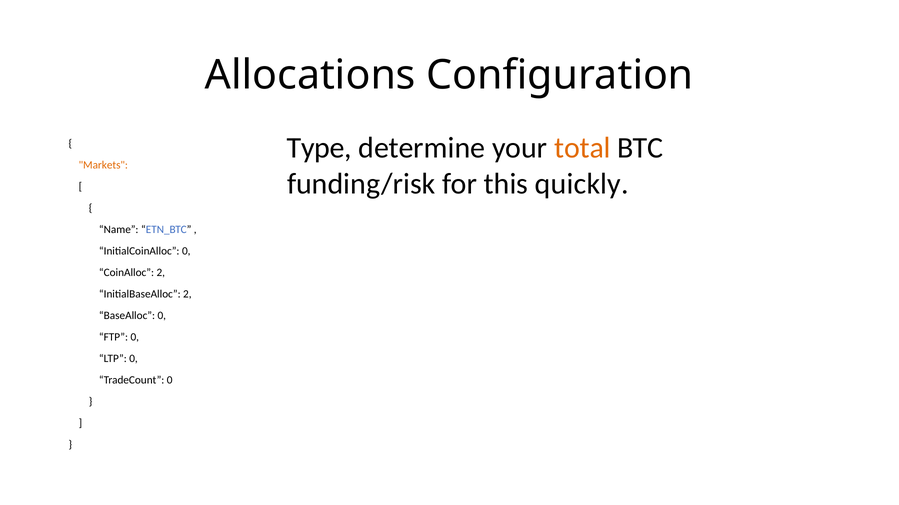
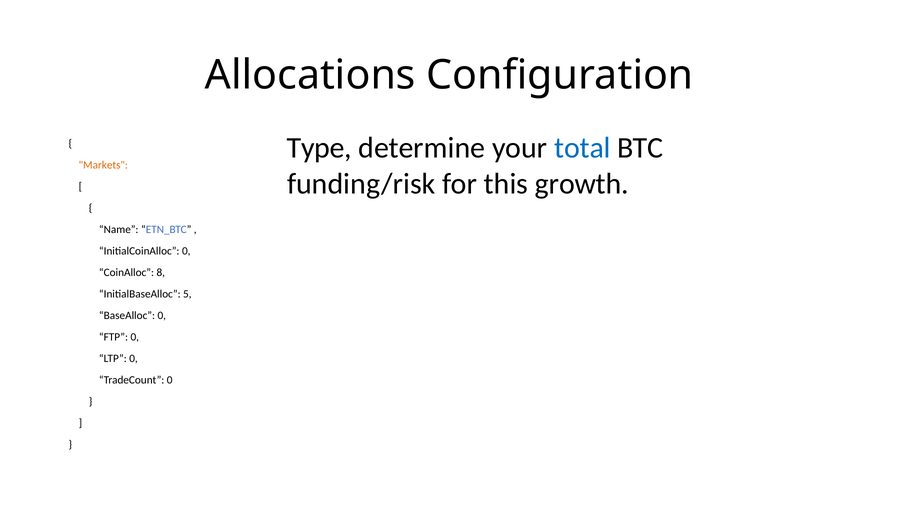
total colour: orange -> blue
quickly: quickly -> growth
CoinAlloc 2: 2 -> 8
InitialBaseAlloc 2: 2 -> 5
